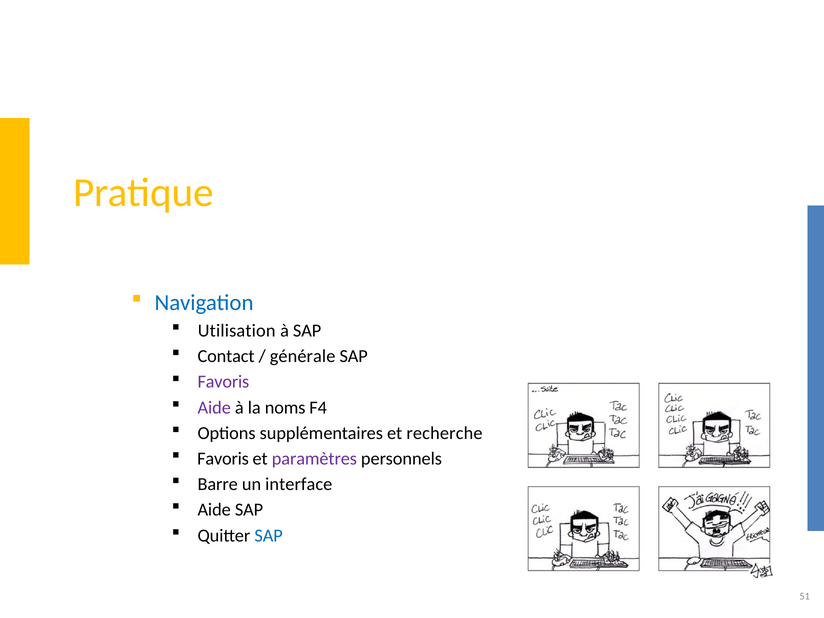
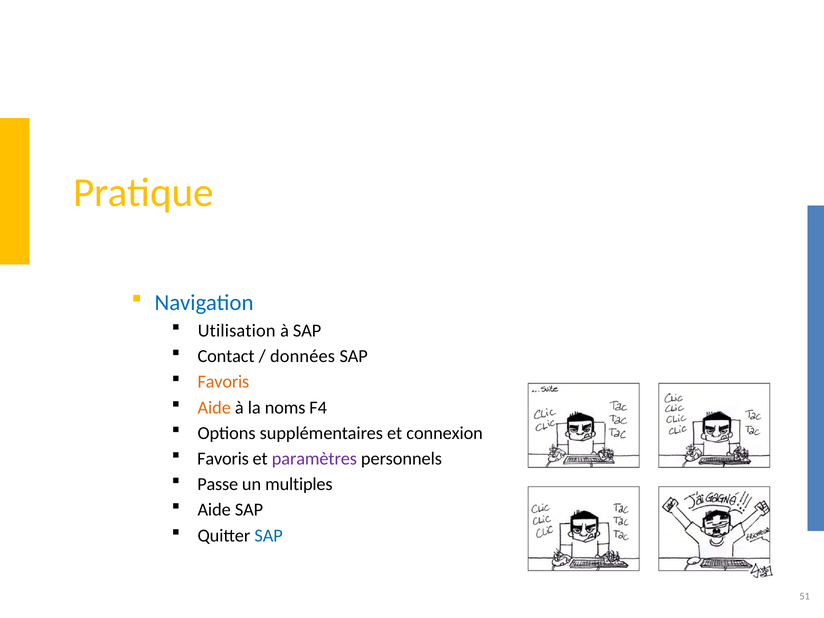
générale: générale -> données
Favoris at (223, 382) colour: purple -> orange
Aide at (214, 408) colour: purple -> orange
recherche: recherche -> connexion
Barre: Barre -> Passe
interface: interface -> multiples
